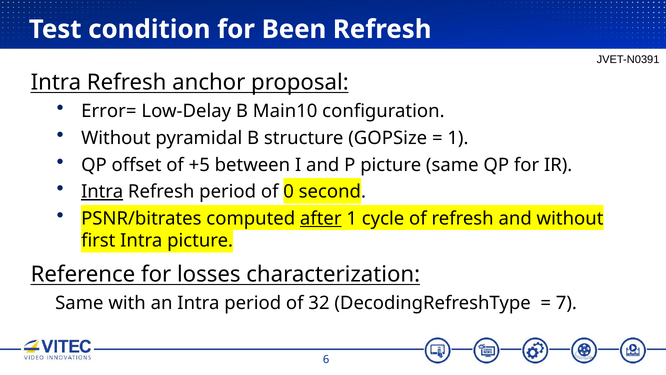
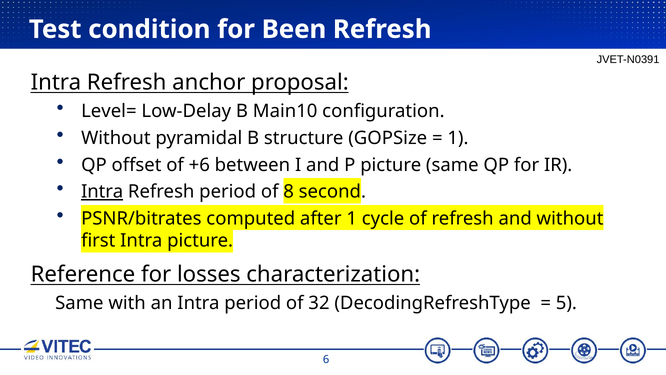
Error=: Error= -> Level=
+5: +5 -> +6
0: 0 -> 8
after underline: present -> none
7: 7 -> 5
